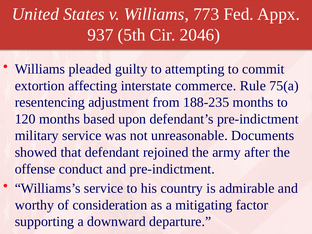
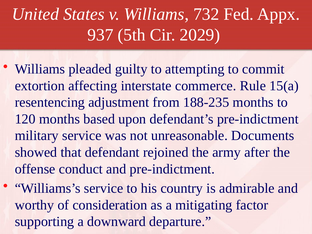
773: 773 -> 732
2046: 2046 -> 2029
75(a: 75(a -> 15(a
